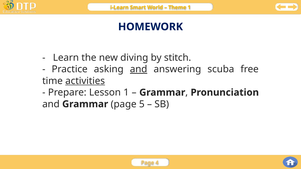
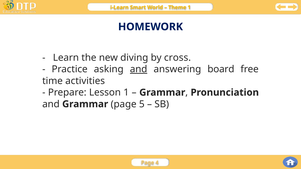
stitch: stitch -> cross
scuba: scuba -> board
activities underline: present -> none
